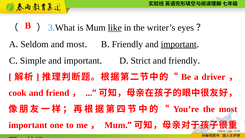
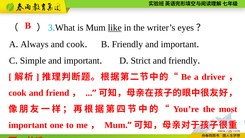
Seldom: Seldom -> Always
and most: most -> cook
important at (179, 44) underline: present -> none
